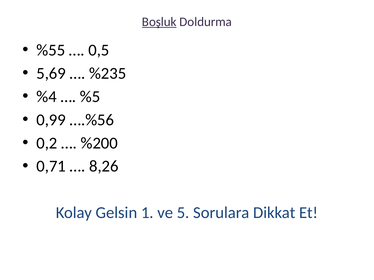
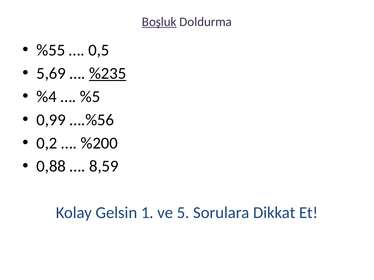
%235 underline: none -> present
0,71: 0,71 -> 0,88
8,26: 8,26 -> 8,59
